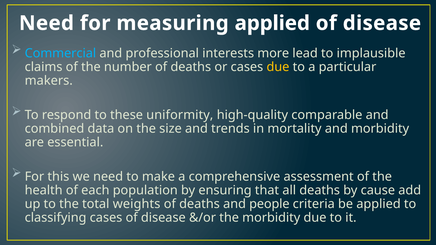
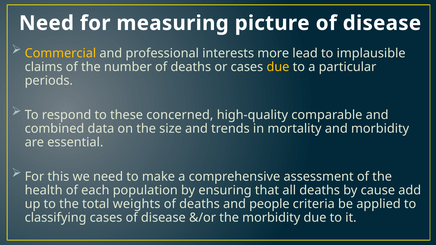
measuring applied: applied -> picture
Commercial colour: light blue -> yellow
makers: makers -> periods
uniformity: uniformity -> concerned
